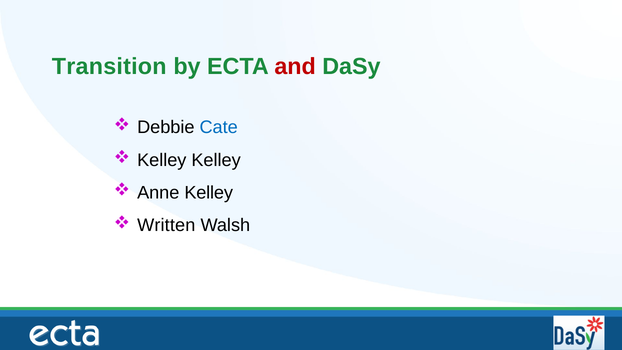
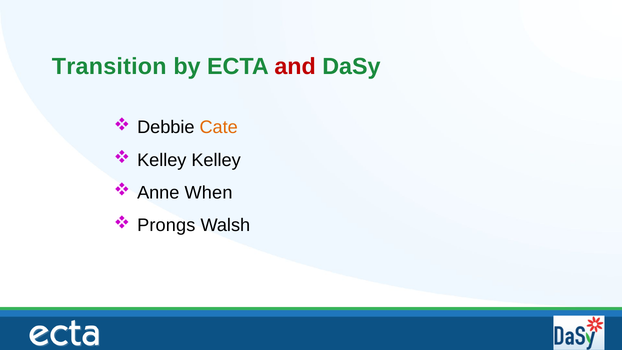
Cate colour: blue -> orange
Anne Kelley: Kelley -> When
Written: Written -> Prongs
